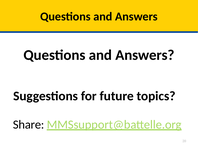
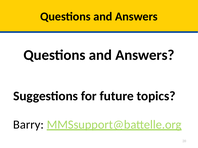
Share: Share -> Barry
